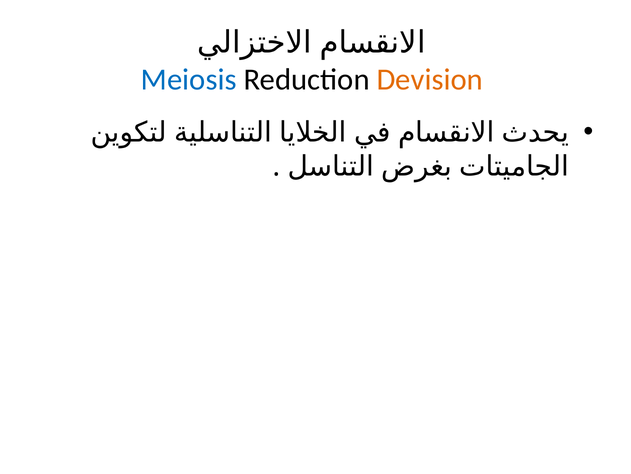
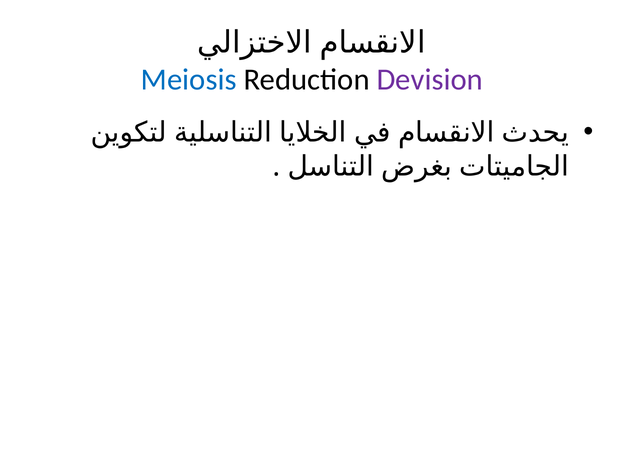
Devision colour: orange -> purple
